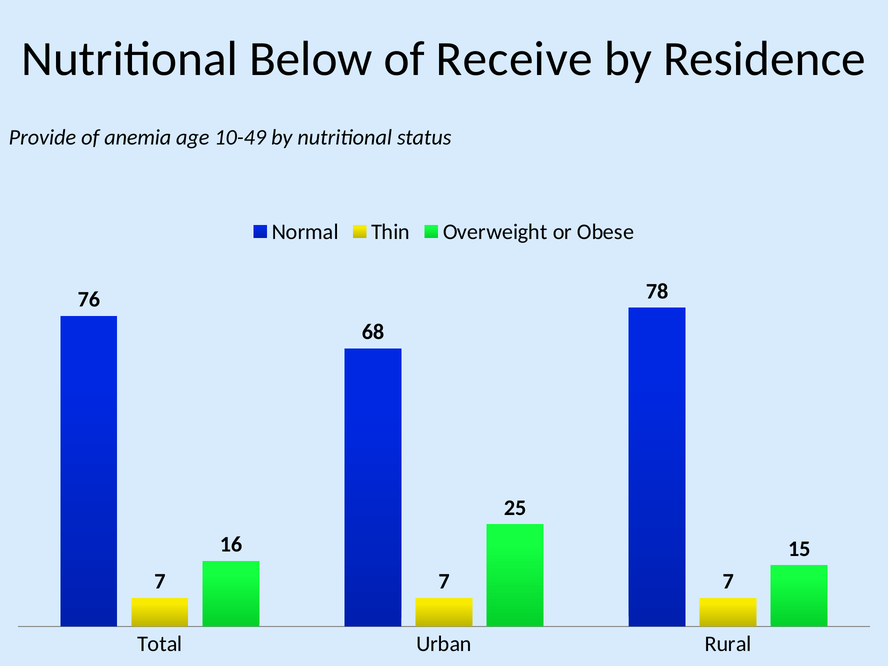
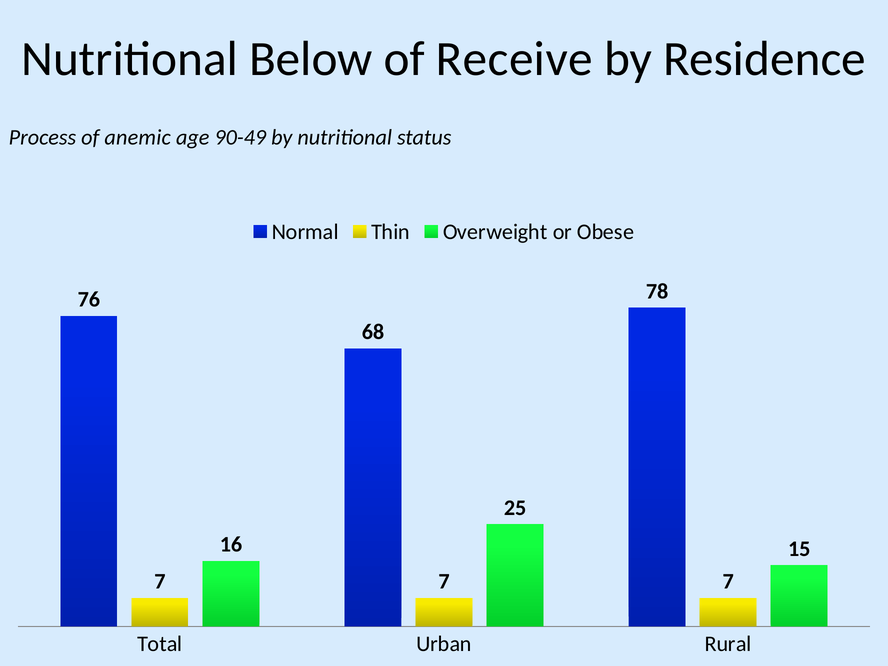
Provide: Provide -> Process
anemia: anemia -> anemic
10-49: 10-49 -> 90-49
